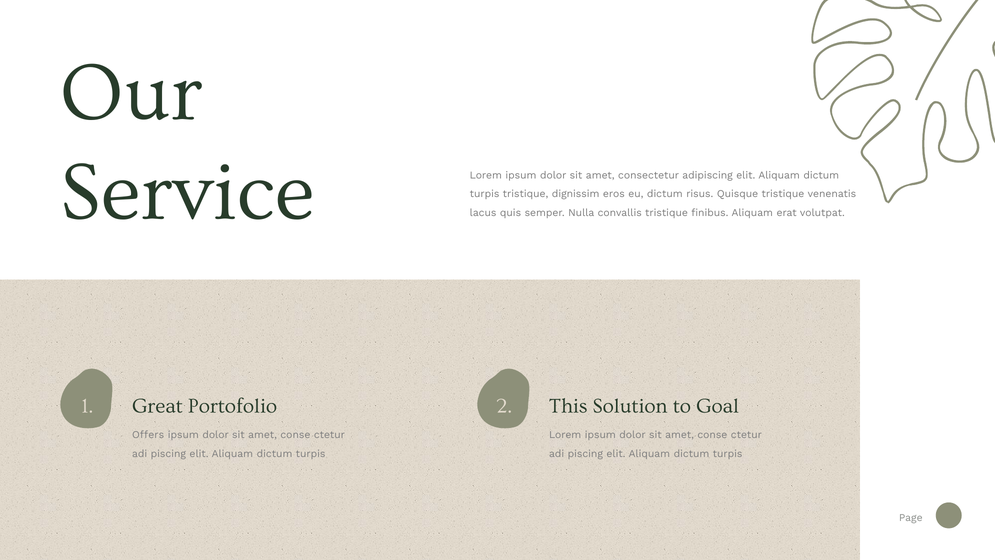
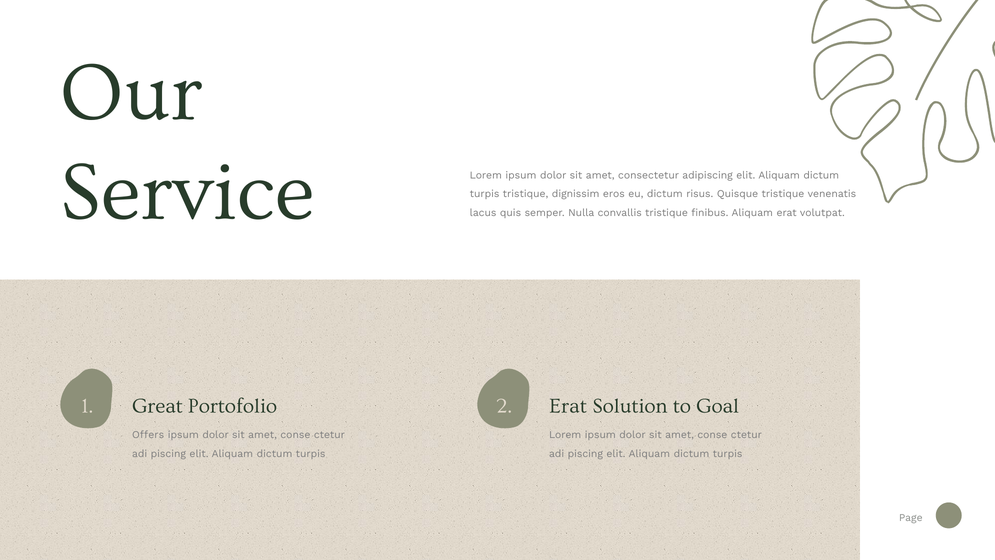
This at (568, 405): This -> Erat
